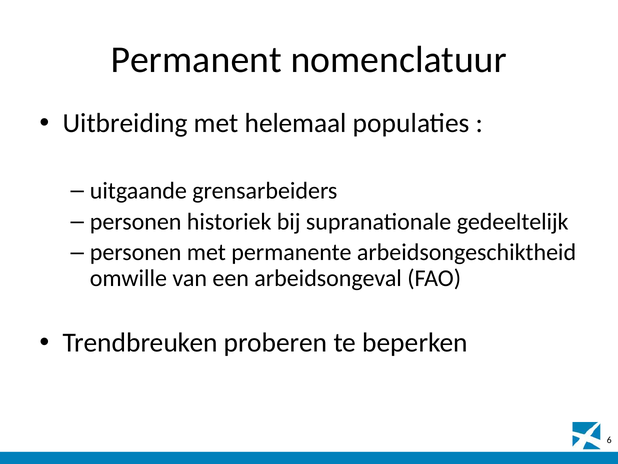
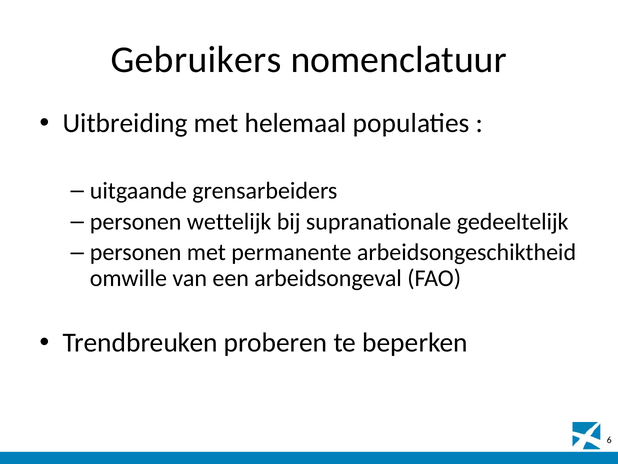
Permanent: Permanent -> Gebruikers
historiek: historiek -> wettelijk
